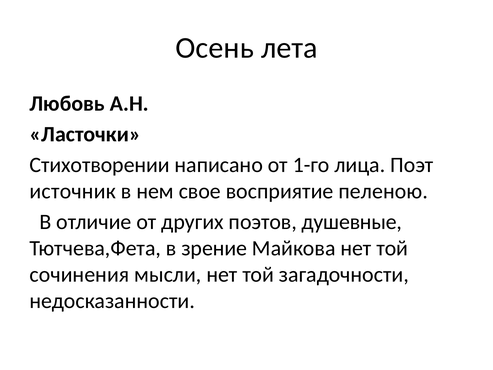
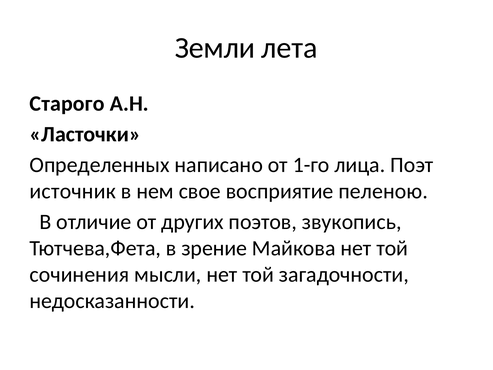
Осень: Осень -> Земли
Любовь: Любовь -> Старого
Стихотворении: Стихотворении -> Определенных
душевные: душевные -> звукопись
